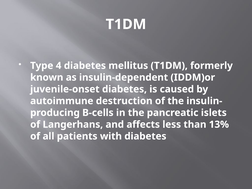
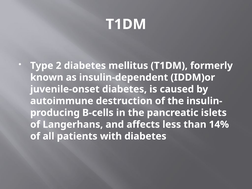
4: 4 -> 2
13%: 13% -> 14%
